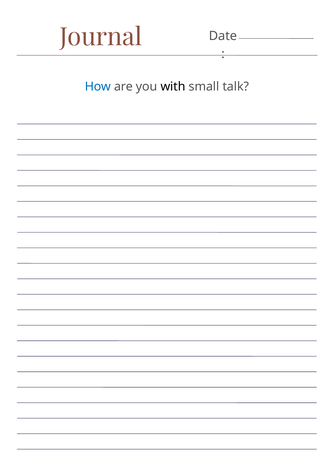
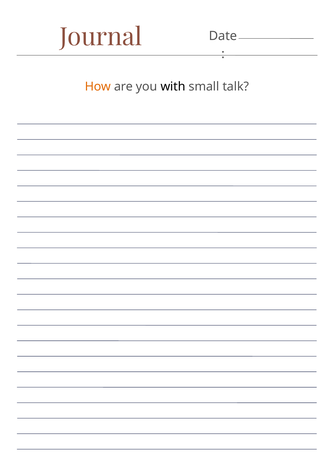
How colour: blue -> orange
